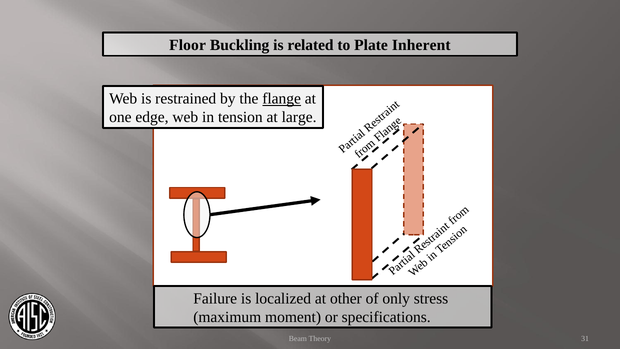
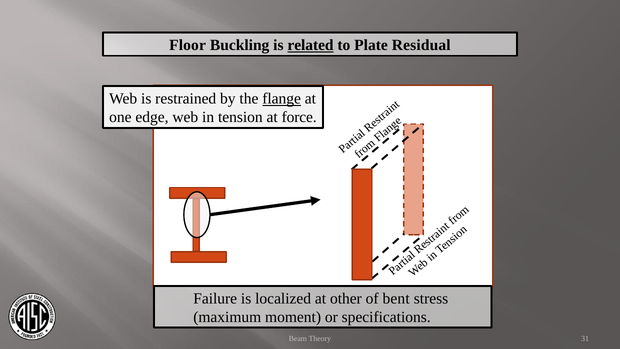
related underline: none -> present
Inherent: Inherent -> Residual
large: large -> force
only: only -> bent
